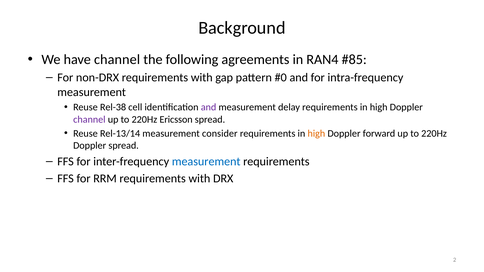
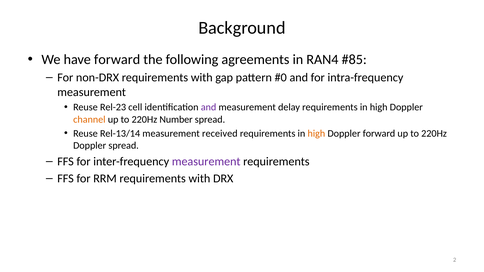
have channel: channel -> forward
Rel-38: Rel-38 -> Rel-23
channel at (89, 120) colour: purple -> orange
Ericsson: Ericsson -> Number
consider: consider -> received
measurement at (206, 162) colour: blue -> purple
